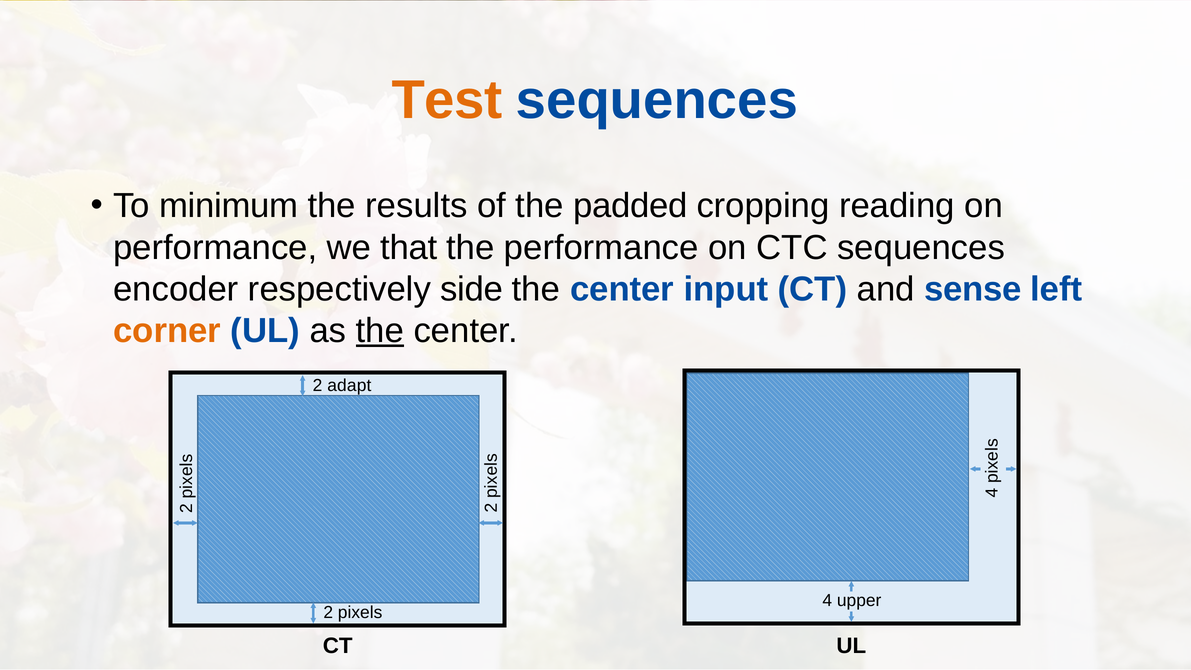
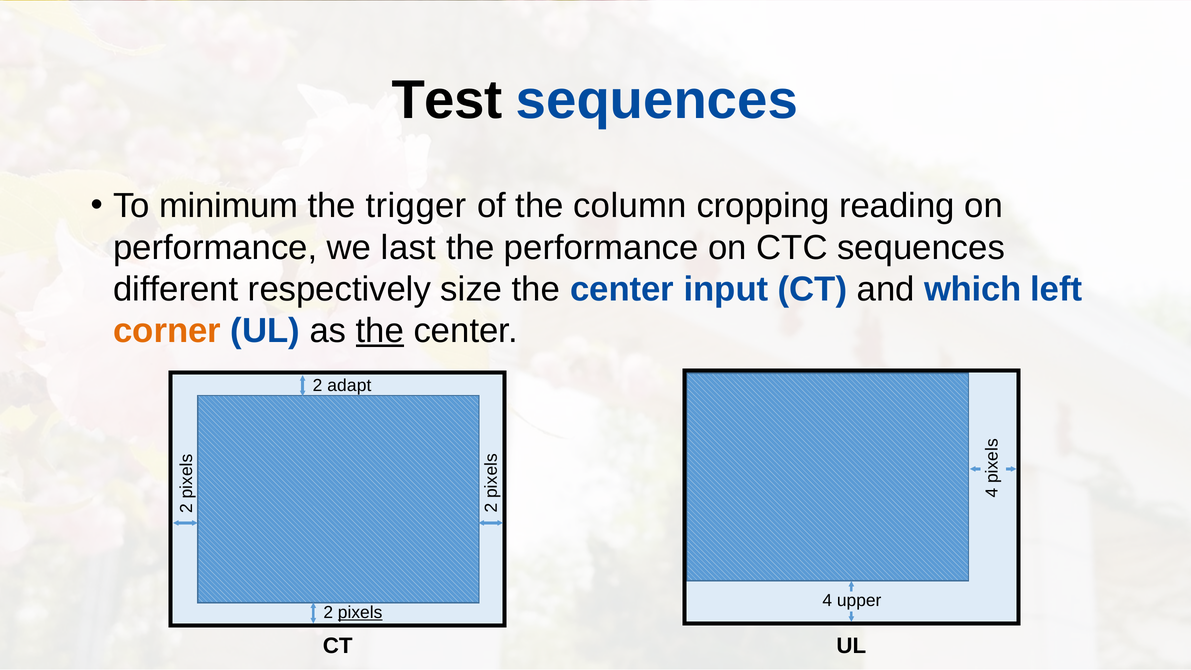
Test colour: orange -> black
results: results -> trigger
padded: padded -> column
that: that -> last
encoder: encoder -> different
side: side -> size
sense: sense -> which
pixels underline: none -> present
